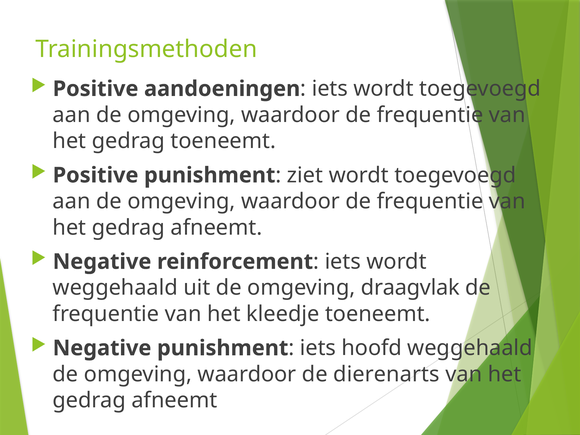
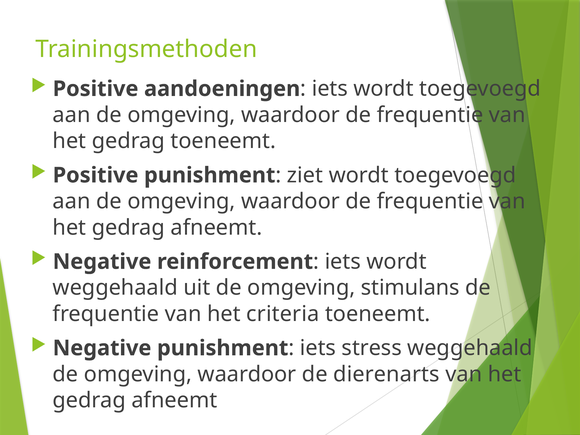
draagvlak: draagvlak -> stimulans
kleedje: kleedje -> criteria
hoofd: hoofd -> stress
